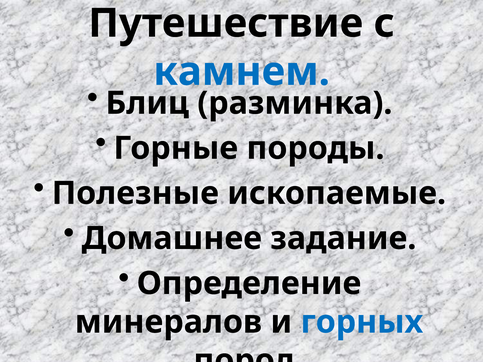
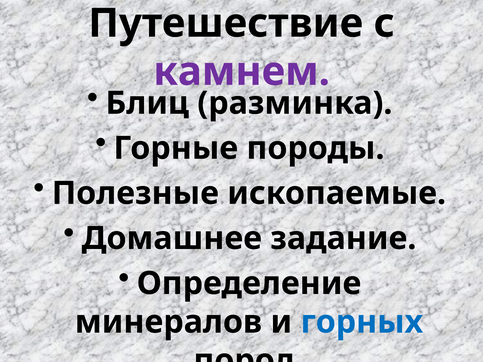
камнем colour: blue -> purple
